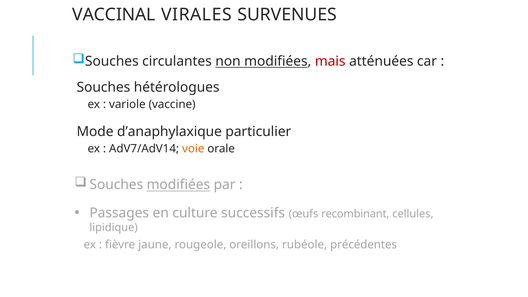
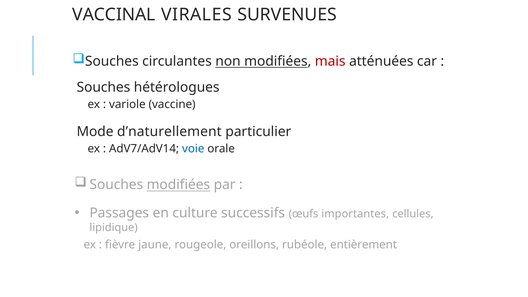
d’anaphylaxique: d’anaphylaxique -> d’naturellement
voie colour: orange -> blue
recombinant: recombinant -> importantes
précédentes: précédentes -> entièrement
